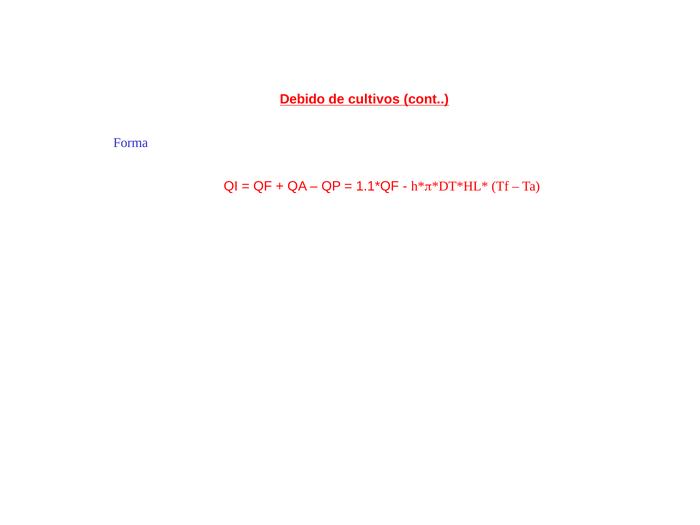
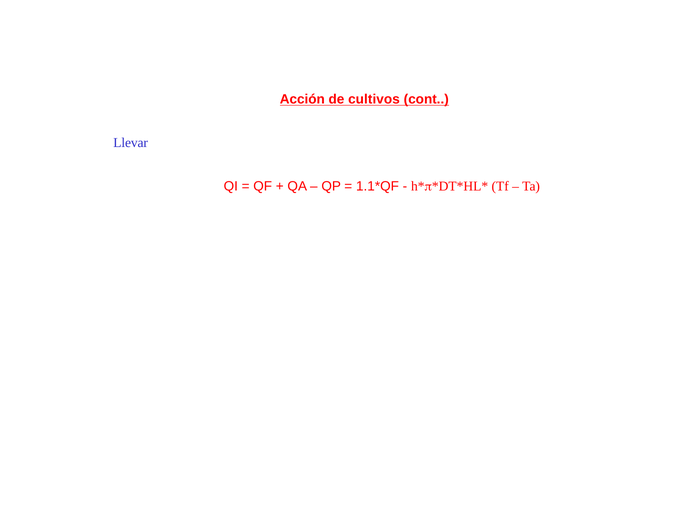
Debido: Debido -> Acción
Forma: Forma -> Llevar
